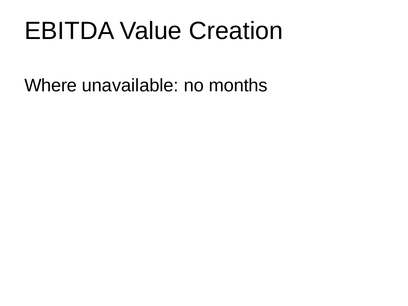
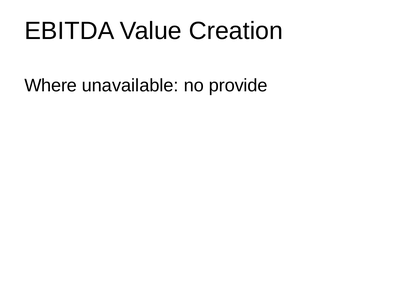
months: months -> provide
